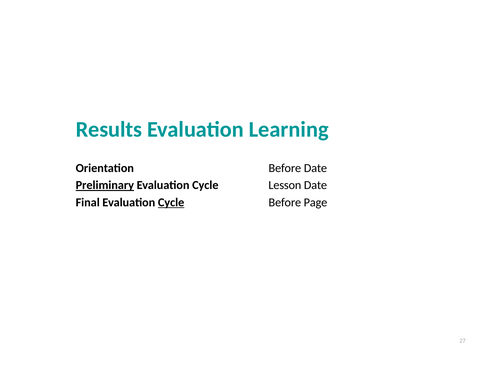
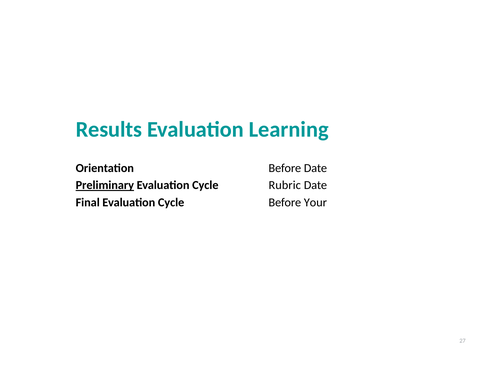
Lesson: Lesson -> Rubric
Cycle at (171, 202) underline: present -> none
Page: Page -> Your
